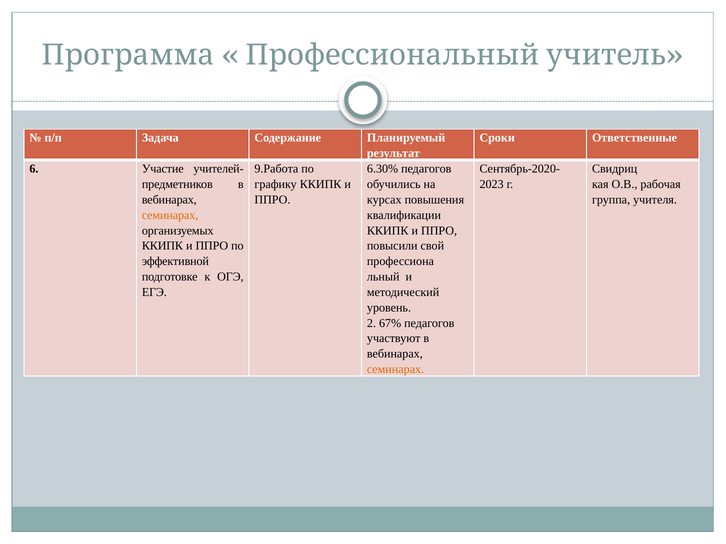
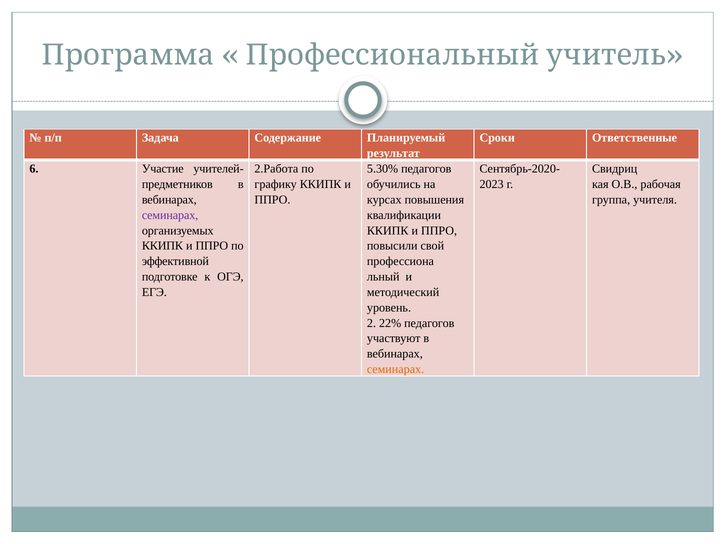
9.Работа: 9.Работа -> 2.Работа
6.30%: 6.30% -> 5.30%
семинарах at (170, 215) colour: orange -> purple
67%: 67% -> 22%
